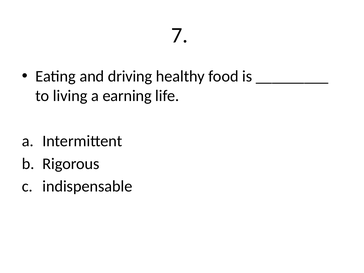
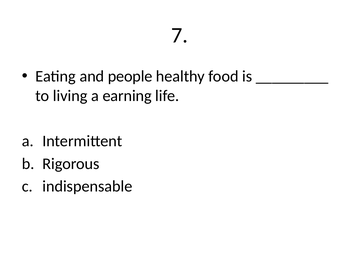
driving: driving -> people
